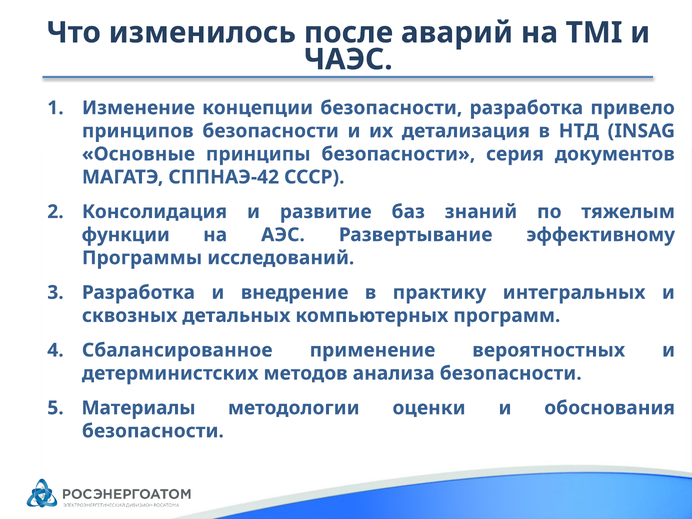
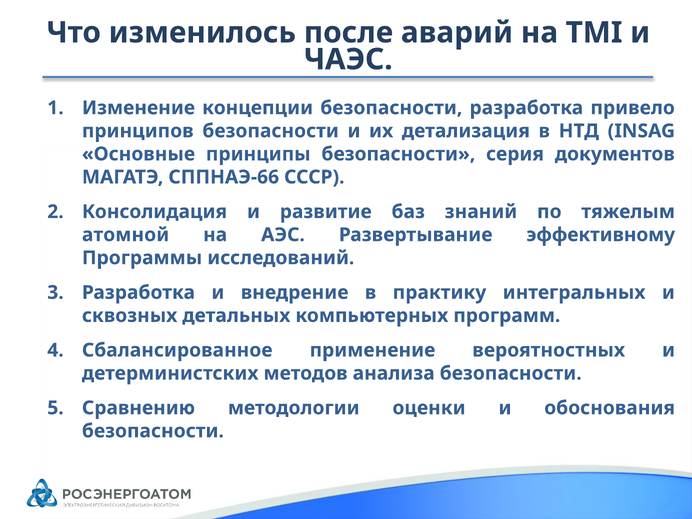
СППНАЭ-42: СППНАЭ-42 -> СППНАЭ-66
функции: функции -> атомной
Материалы: Материалы -> Сравнению
